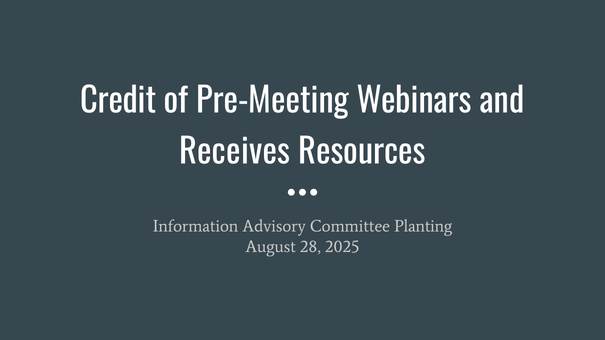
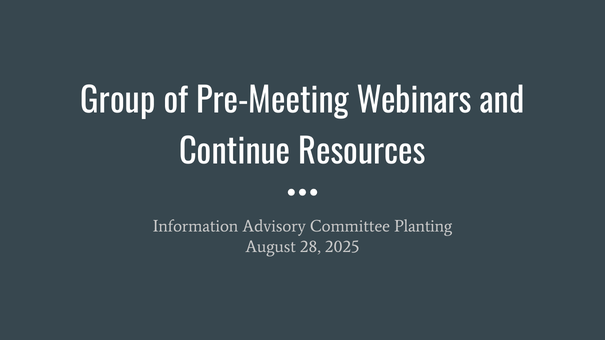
Credit: Credit -> Group
Receives: Receives -> Continue
